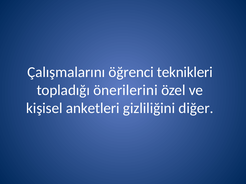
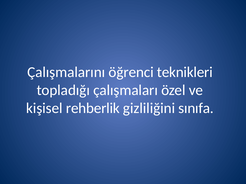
önerilerini: önerilerini -> çalışmaları
anketleri: anketleri -> rehberlik
diğer: diğer -> sınıfa
